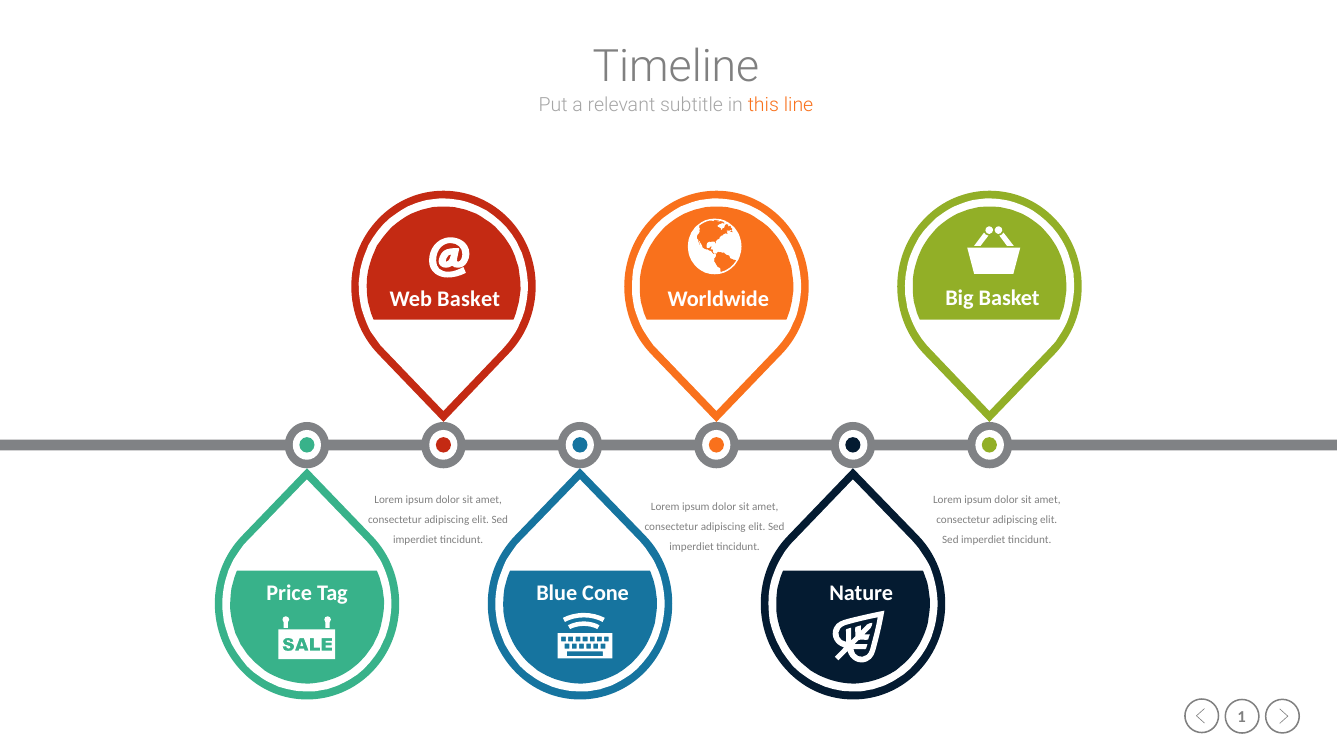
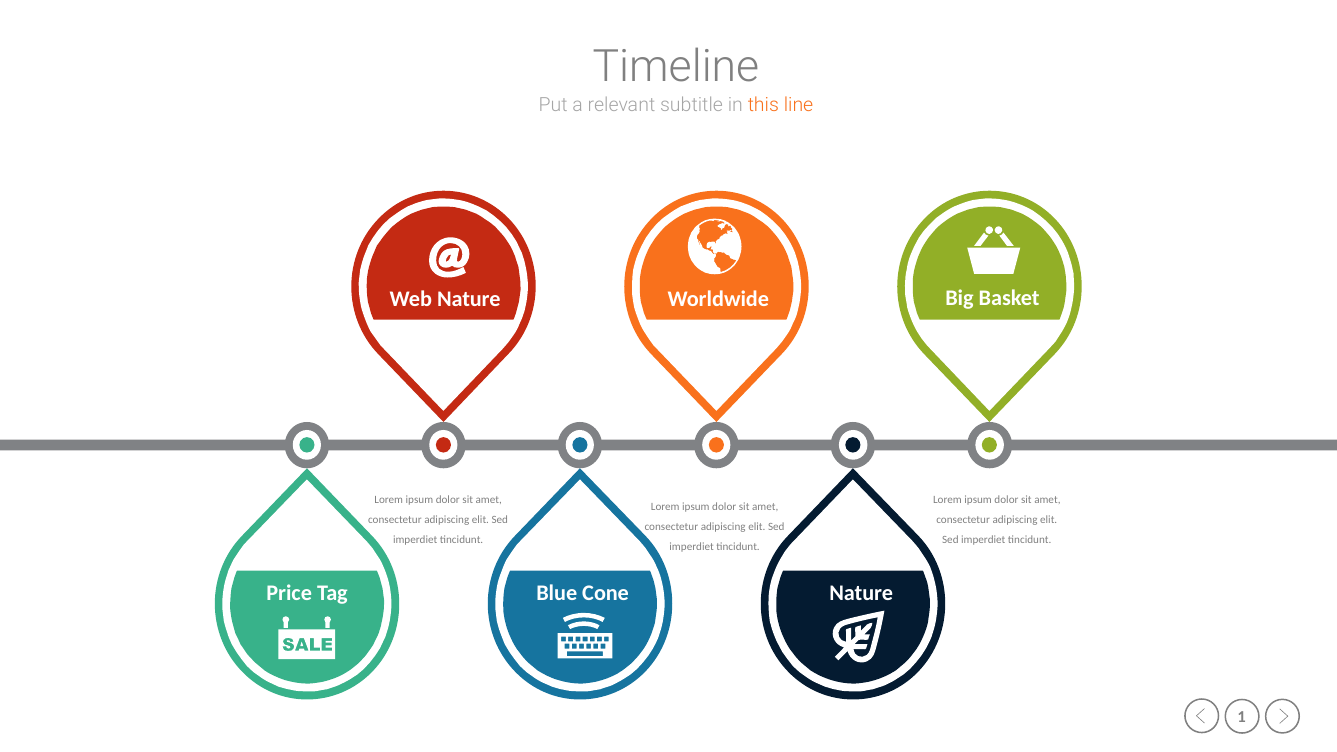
Web Basket: Basket -> Nature
